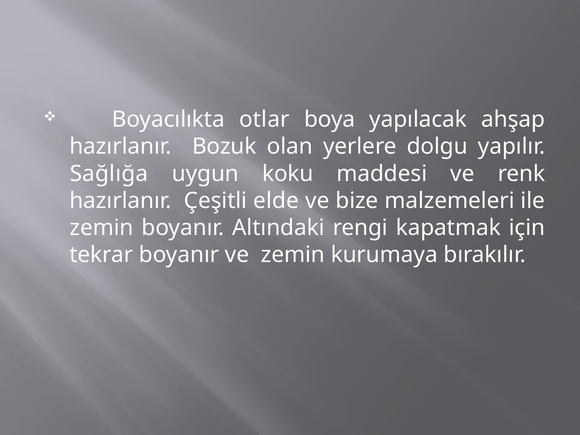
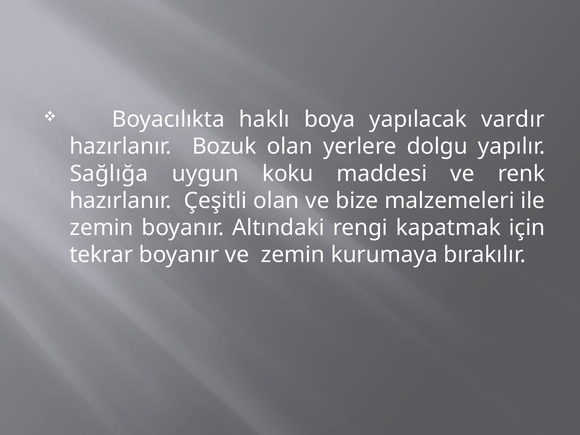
otlar: otlar -> haklı
ahşap: ahşap -> vardır
Çeşitli elde: elde -> olan
